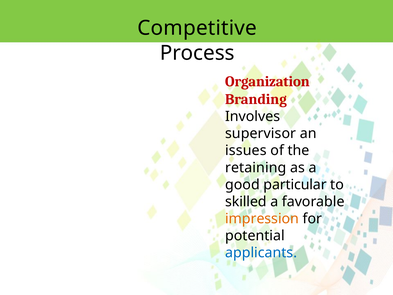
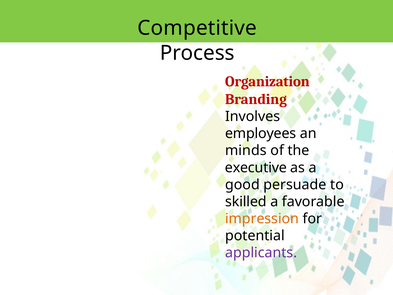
supervisor: supervisor -> employees
issues: issues -> minds
retaining: retaining -> executive
particular: particular -> persuade
applicants colour: blue -> purple
